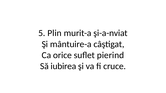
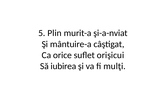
pierind: pierind -> orişicui
cruce: cruce -> mulţi
